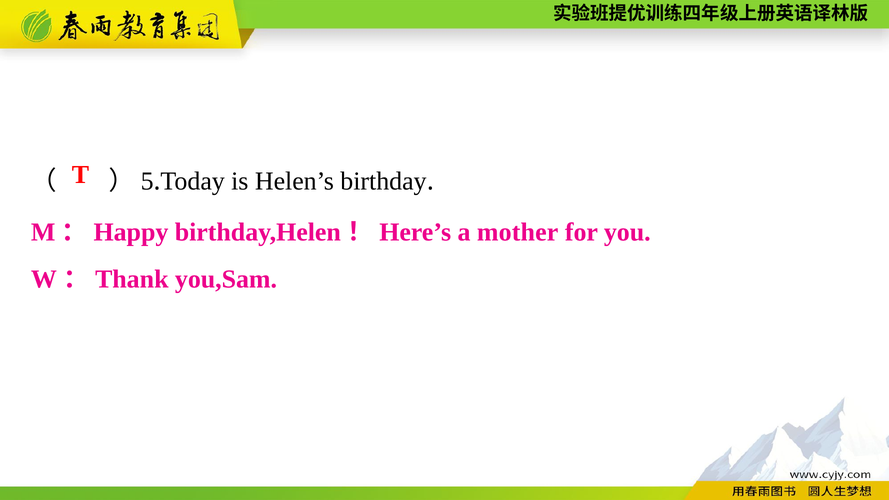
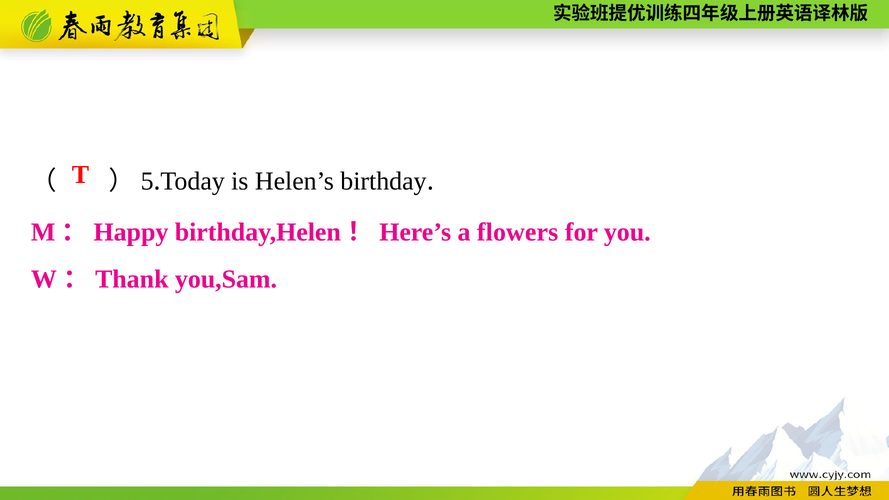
mother: mother -> flowers
